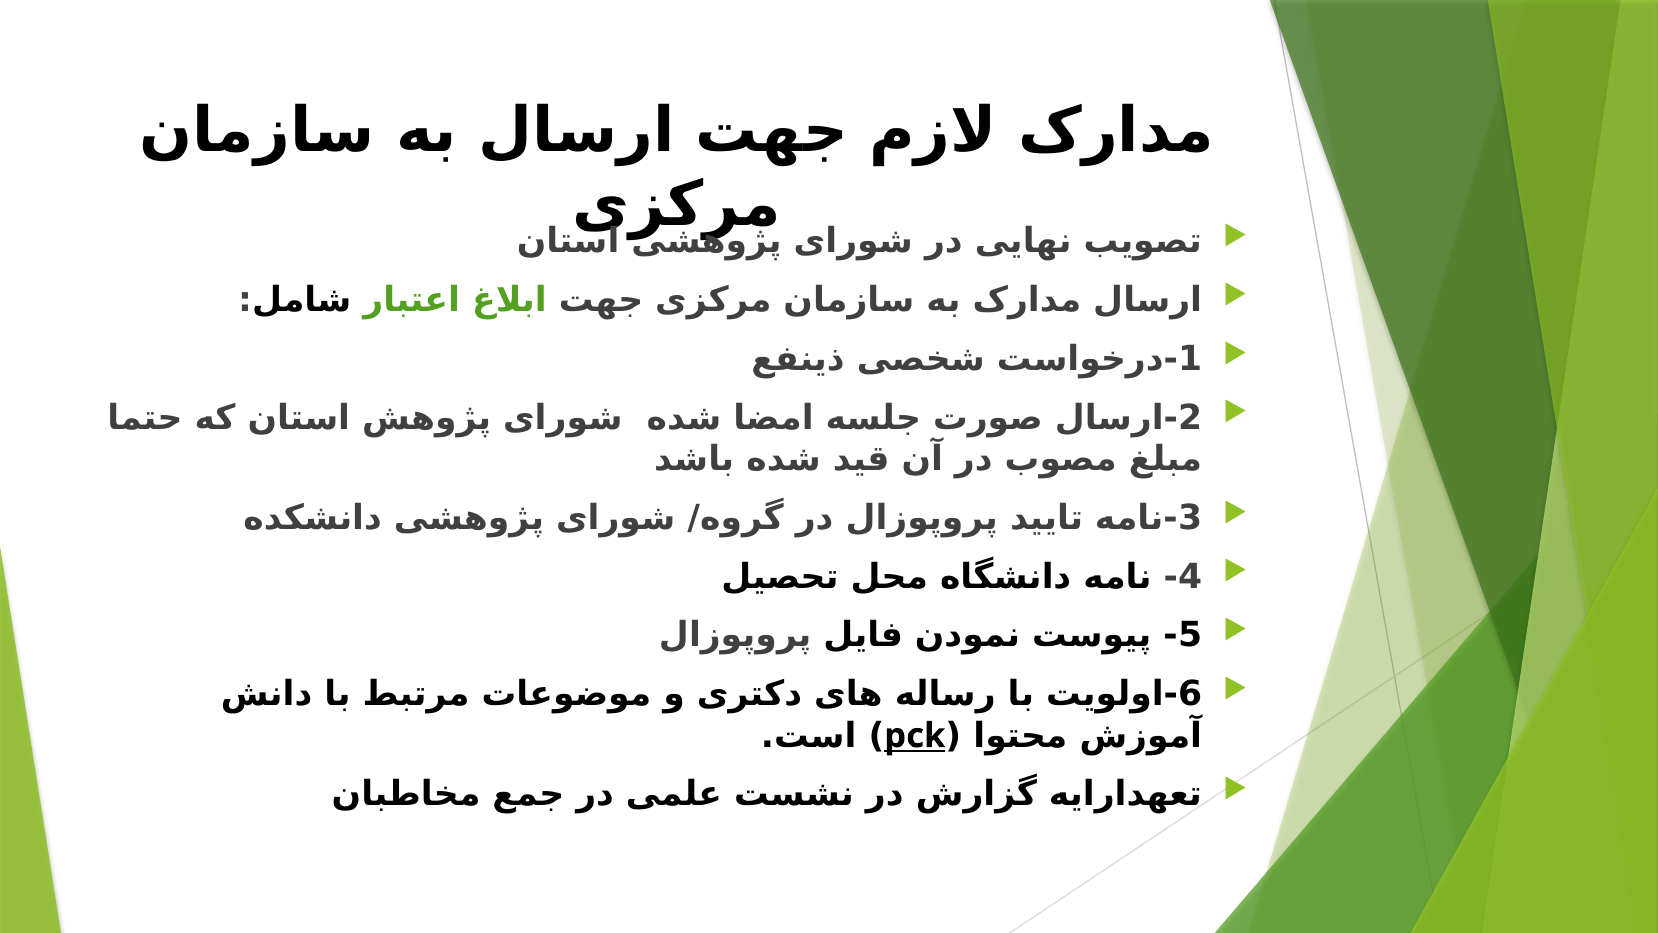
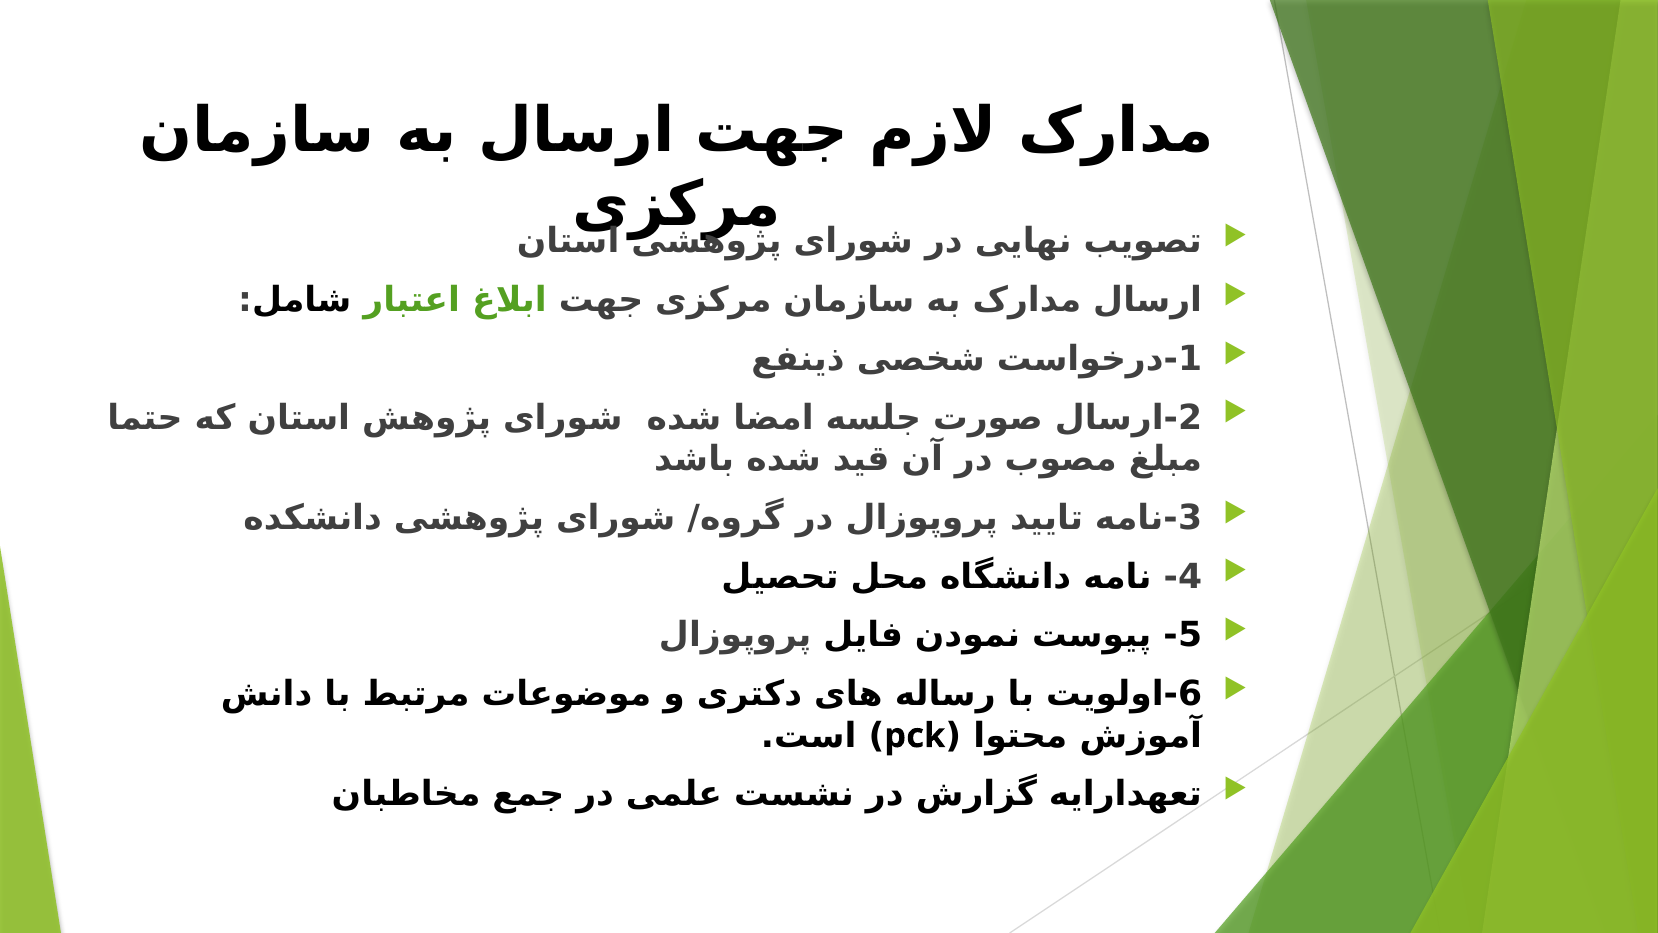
pck underline: present -> none
